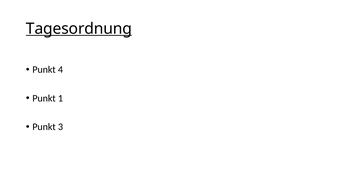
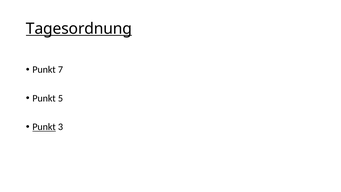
4: 4 -> 7
1: 1 -> 5
Punkt at (44, 127) underline: none -> present
